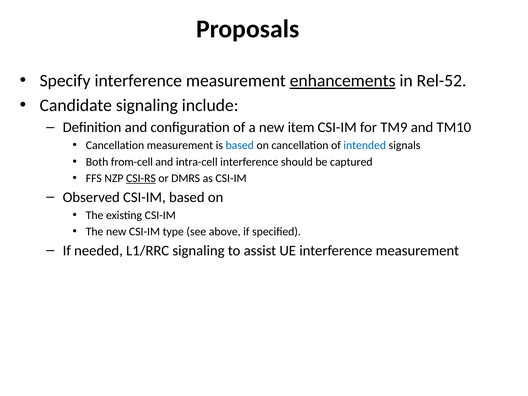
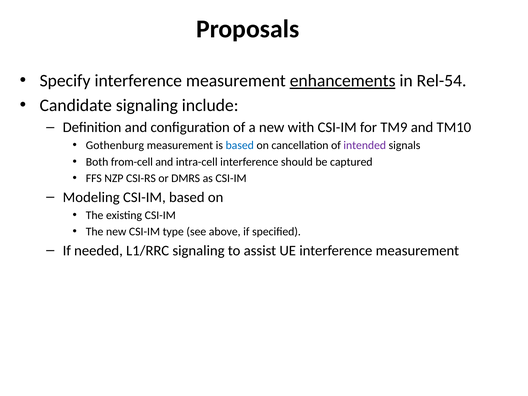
Rel-52: Rel-52 -> Rel-54
item: item -> with
Cancellation at (115, 145): Cancellation -> Gothenburg
intended colour: blue -> purple
CSI-RS underline: present -> none
Observed: Observed -> Modeling
